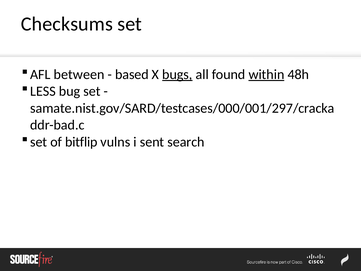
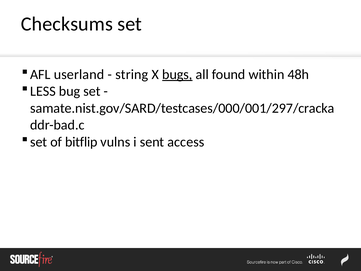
between: between -> userland
based: based -> string
within underline: present -> none
search: search -> access
